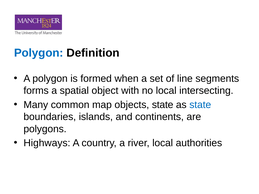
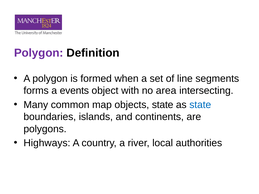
Polygon at (39, 53) colour: blue -> purple
spatial: spatial -> events
no local: local -> area
